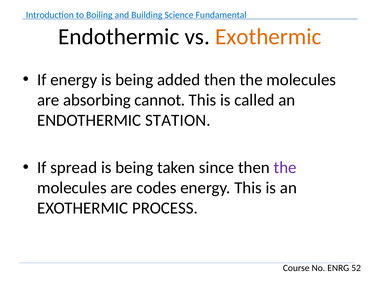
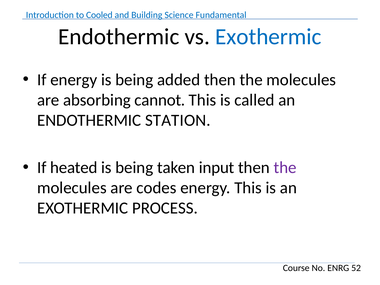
Boiling: Boiling -> Cooled
Exothermic at (268, 37) colour: orange -> blue
spread: spread -> heated
since: since -> input
